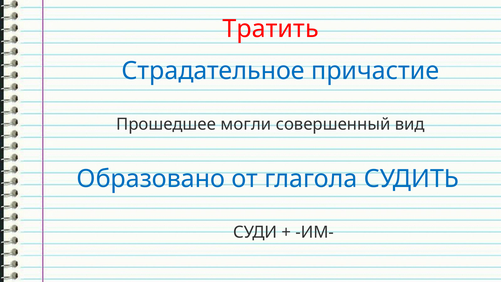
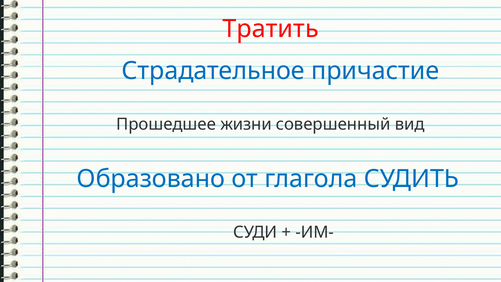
могли: могли -> жизни
